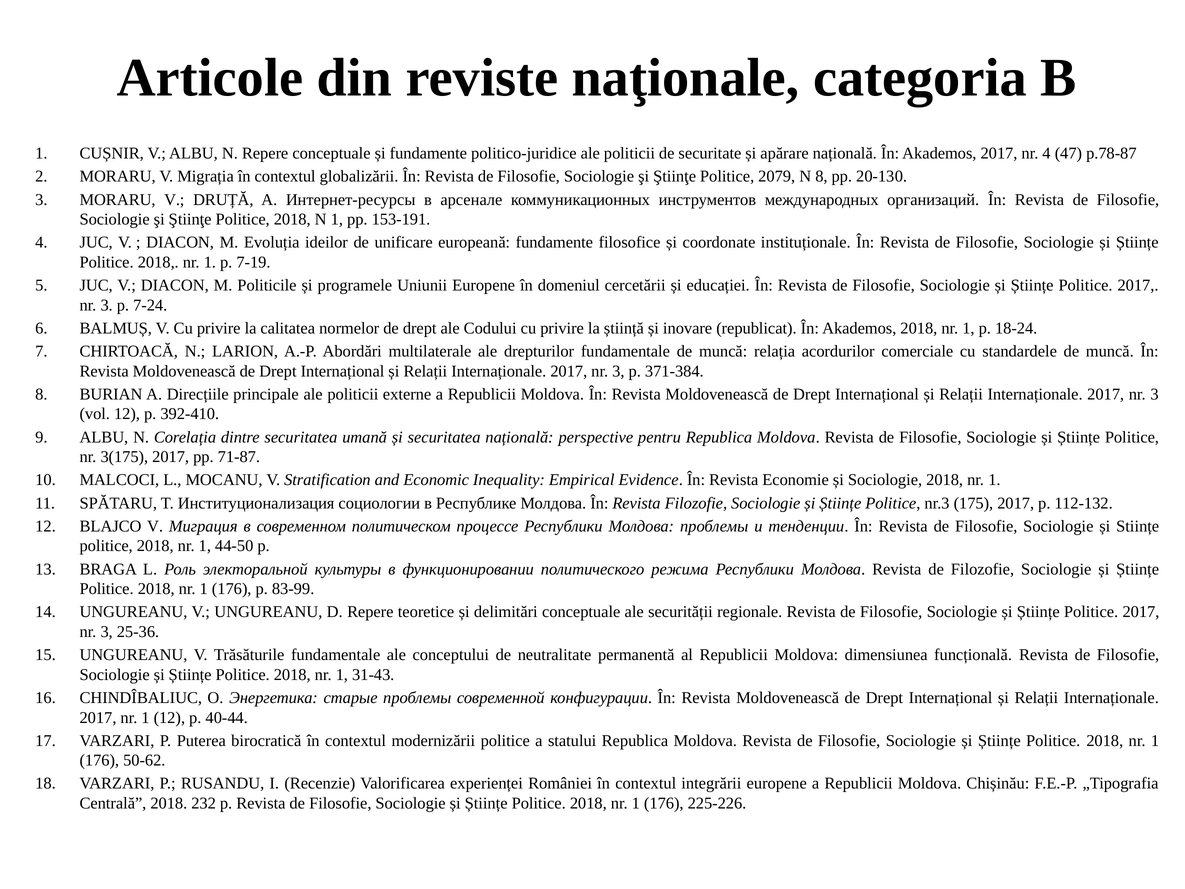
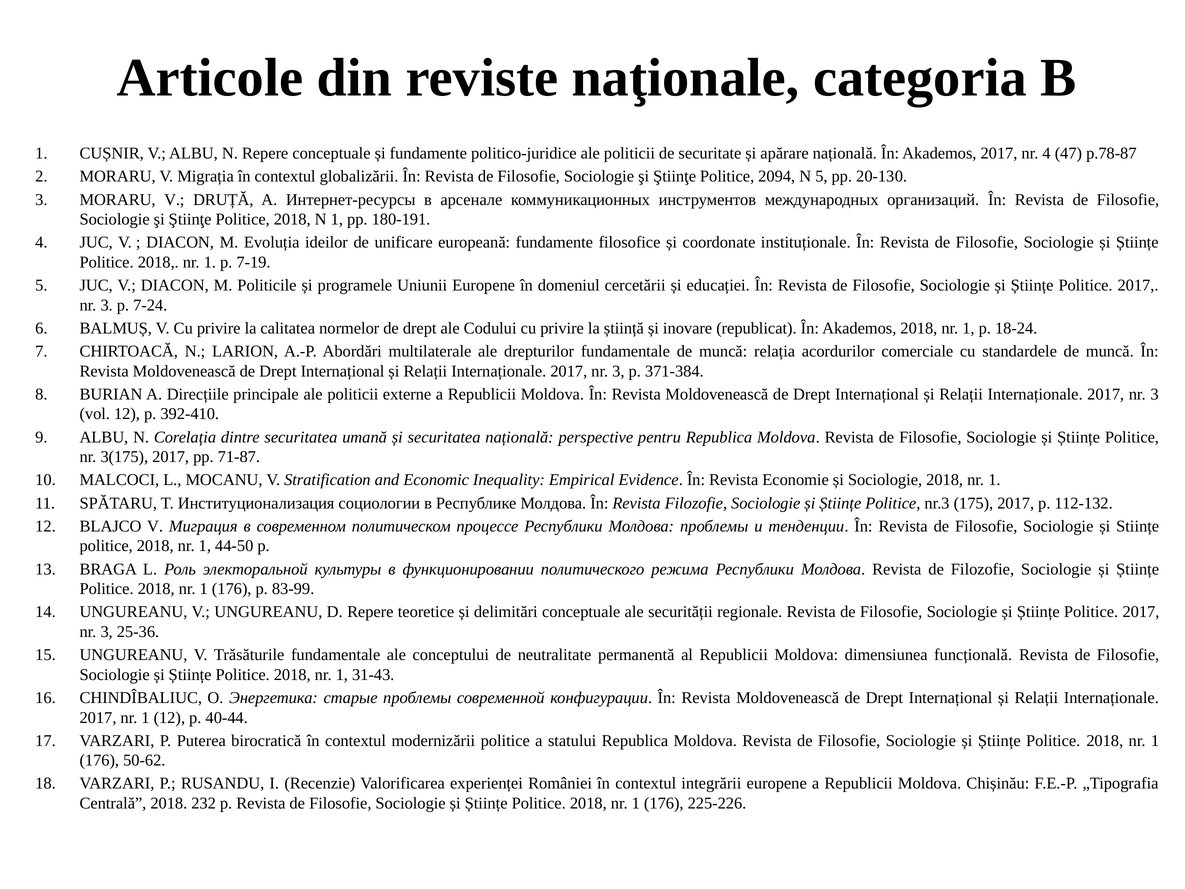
2079: 2079 -> 2094
N 8: 8 -> 5
153-191: 153-191 -> 180-191
